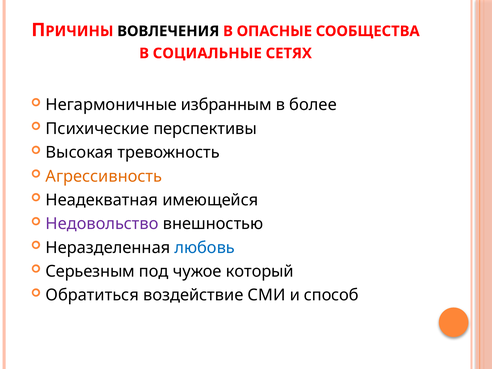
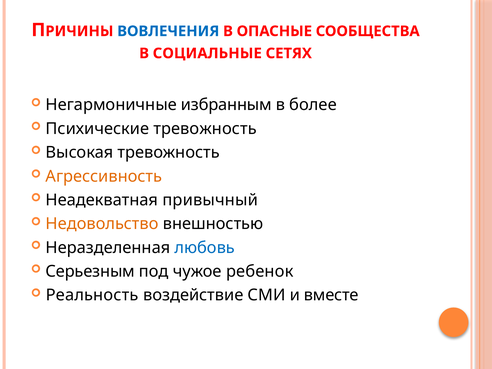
ВОВЛЕЧЕНИЯ colour: black -> blue
Психические перспективы: перспективы -> тревожность
имеющейся: имеющейся -> привычный
Недовольство colour: purple -> orange
который: который -> ребенок
Обратиться: Обратиться -> Реальность
способ: способ -> вместе
